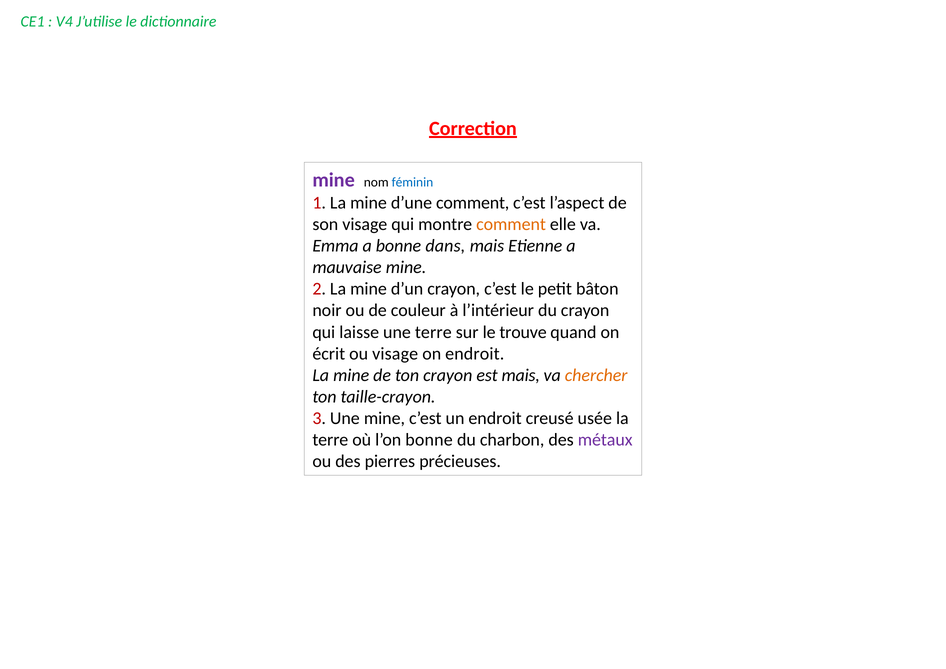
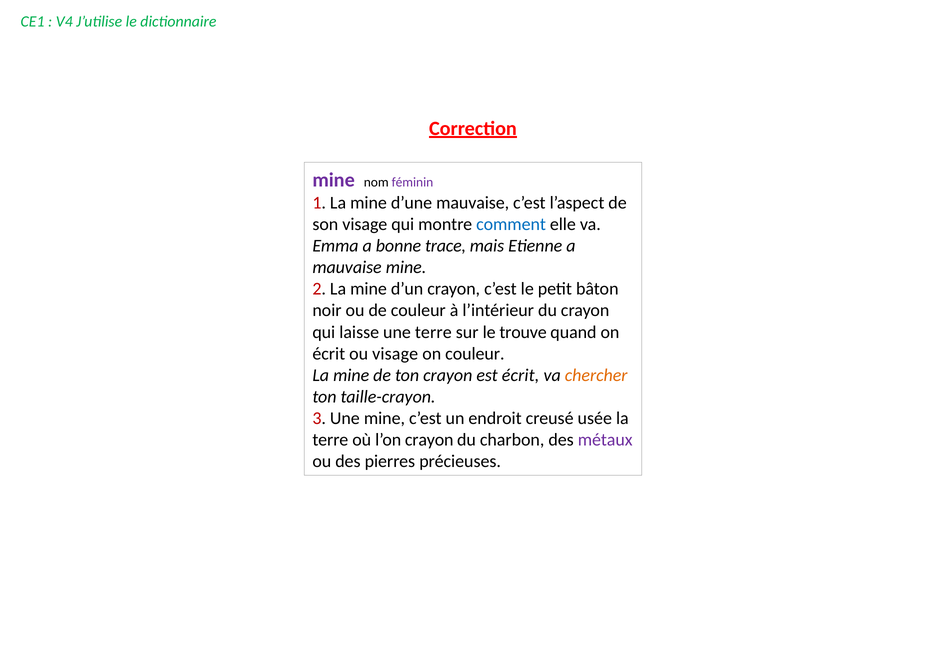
féminin colour: blue -> purple
d’une comment: comment -> mauvaise
comment at (511, 224) colour: orange -> blue
dans: dans -> trace
on endroit: endroit -> couleur
est mais: mais -> écrit
l’on bonne: bonne -> crayon
